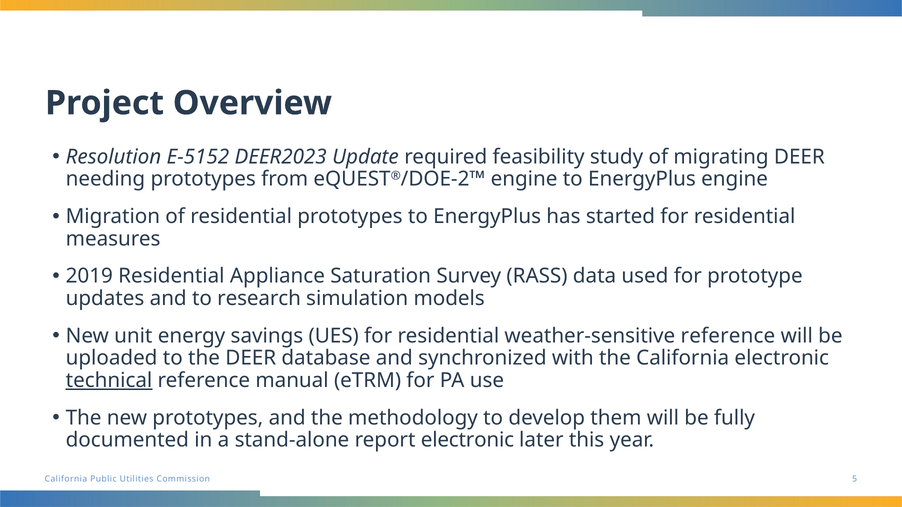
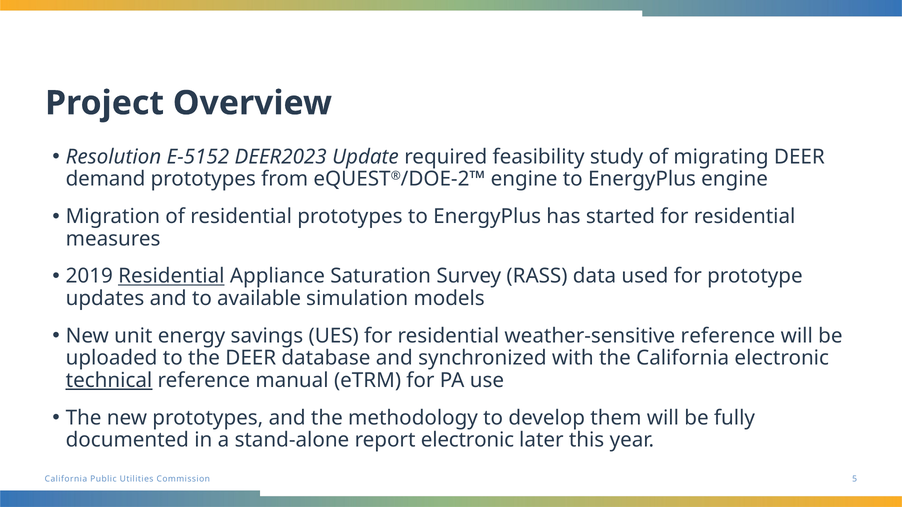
needing: needing -> demand
Residential at (171, 276) underline: none -> present
research: research -> available
